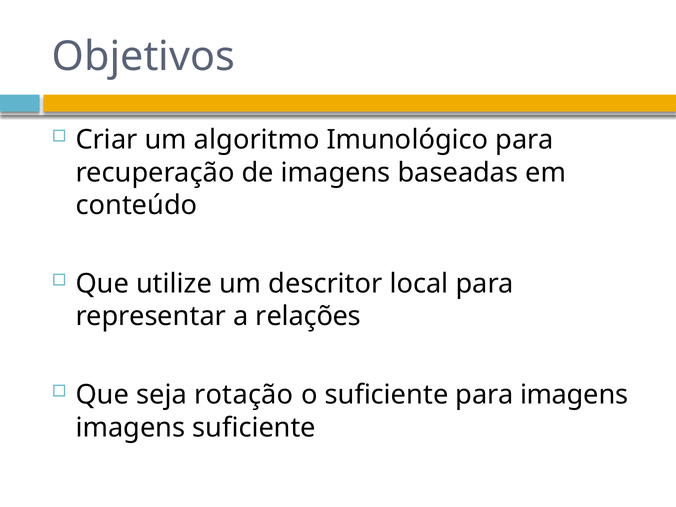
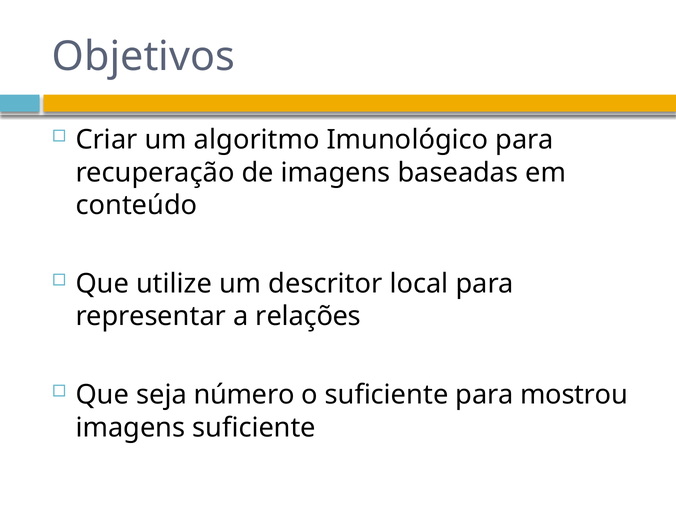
rotação: rotação -> número
para imagens: imagens -> mostrou
